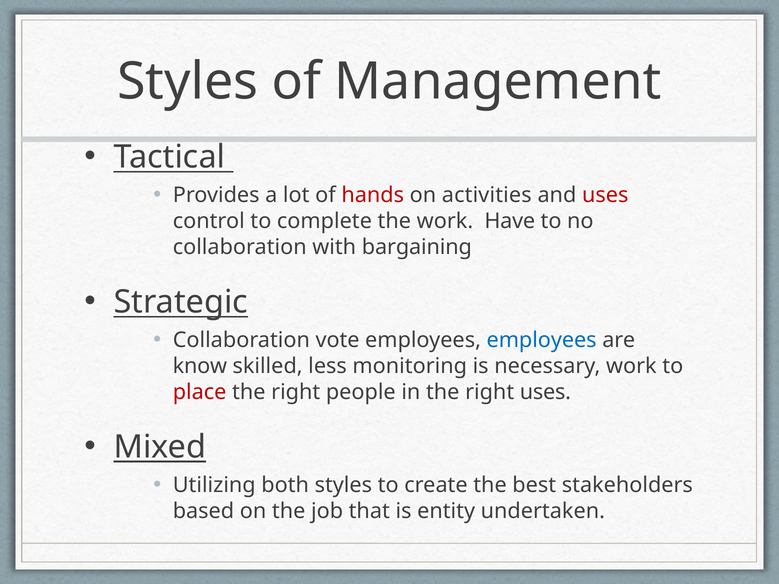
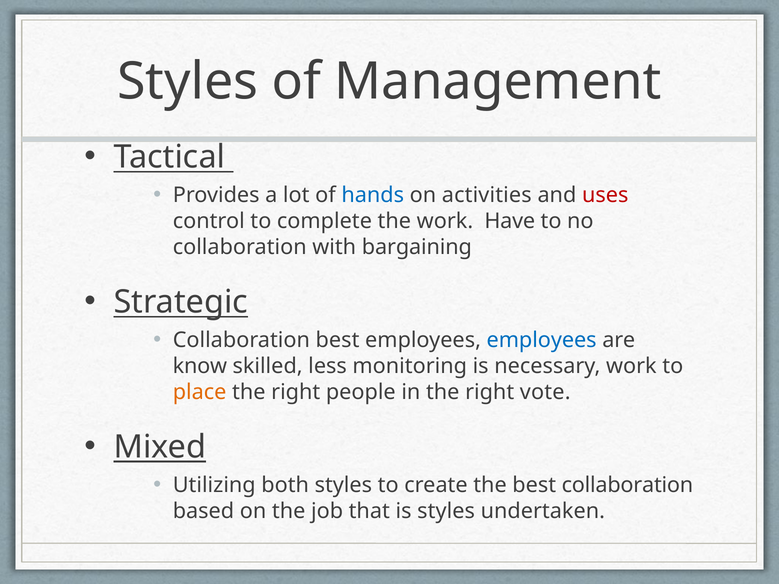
hands colour: red -> blue
Collaboration vote: vote -> best
place colour: red -> orange
right uses: uses -> vote
best stakeholders: stakeholders -> collaboration
is entity: entity -> styles
